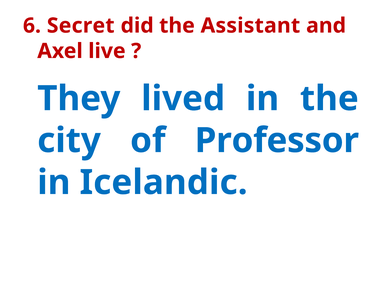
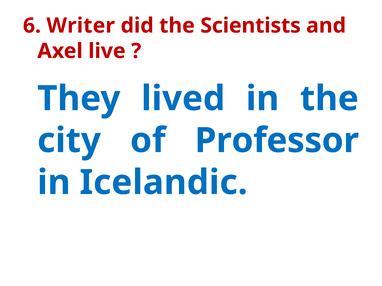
Secret: Secret -> Writer
Assistant: Assistant -> Scientists
